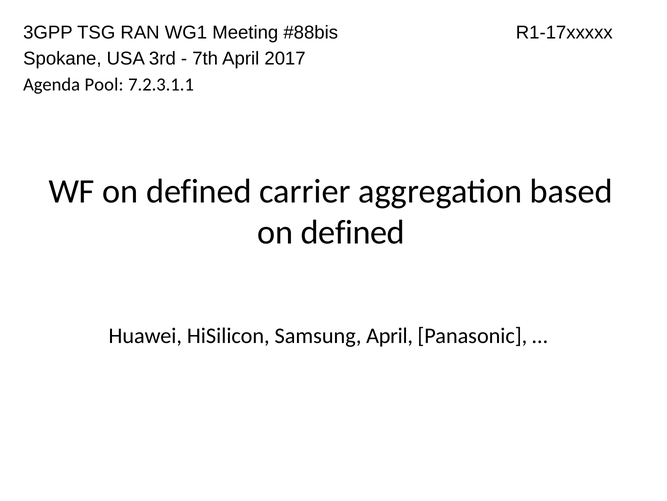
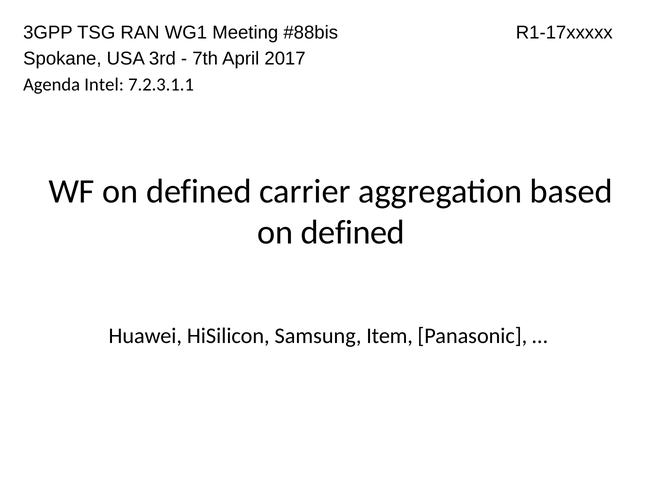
Pool: Pool -> Intel
Samsung April: April -> Item
